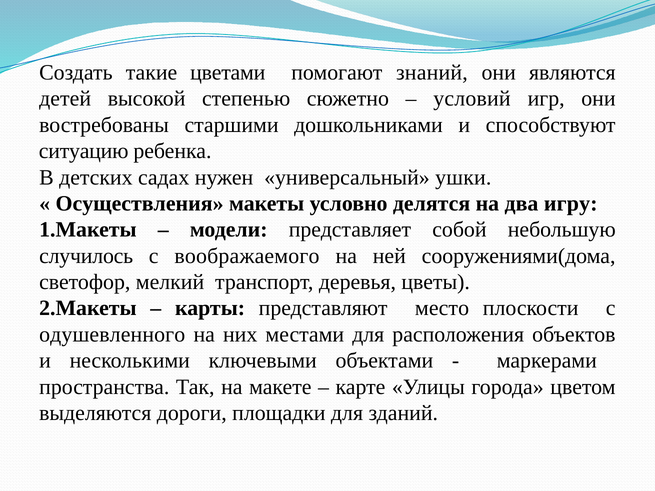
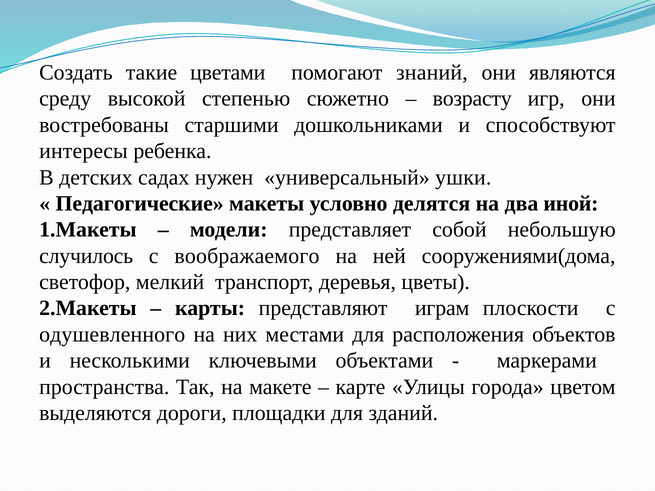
детей: детей -> среду
условий: условий -> возрасту
ситуацию: ситуацию -> интересы
Осуществления: Осуществления -> Педагогические
игру: игру -> иной
место: место -> играм
